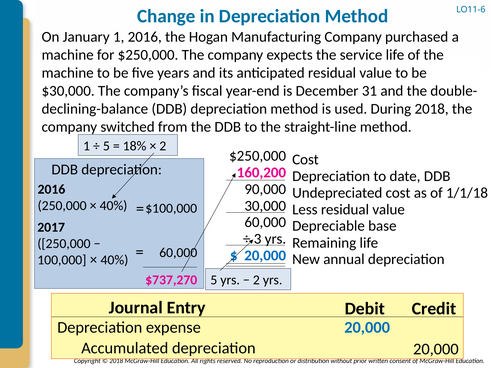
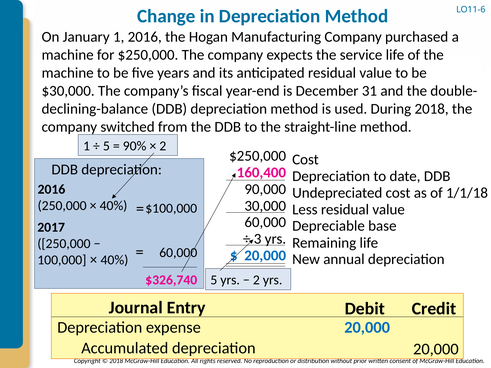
18%: 18% -> 90%
160,200: 160,200 -> 160,400
$737,270: $737,270 -> $326,740
